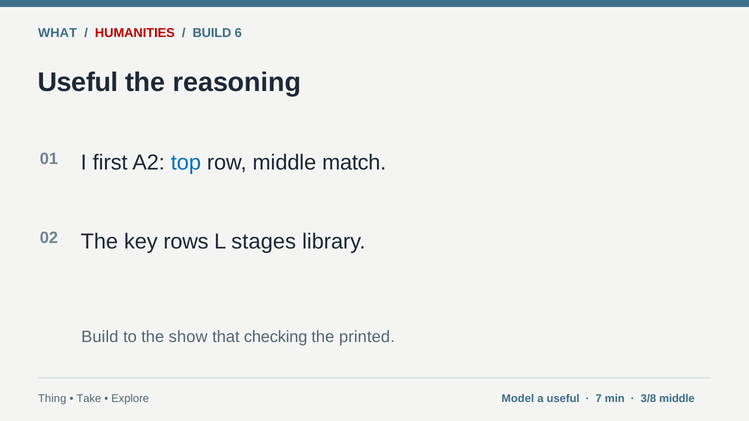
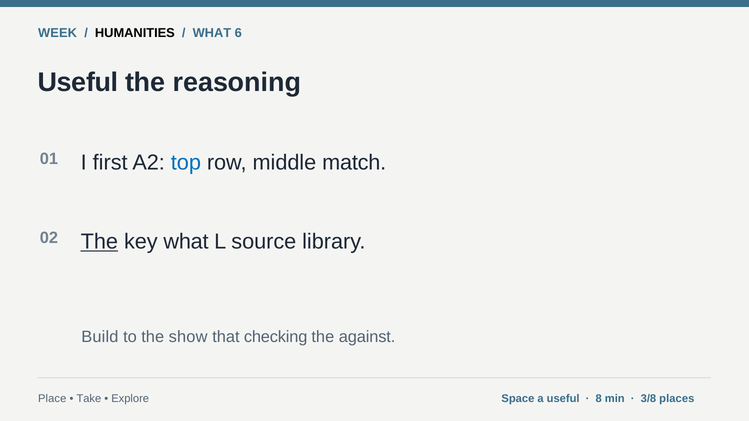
WHAT: WHAT -> WEEK
HUMANITIES colour: red -> black
BUILD at (212, 33): BUILD -> WHAT
The at (99, 242) underline: none -> present
key rows: rows -> what
stages: stages -> source
printed: printed -> against
Thing: Thing -> Place
Model: Model -> Space
7: 7 -> 8
3/8 middle: middle -> places
